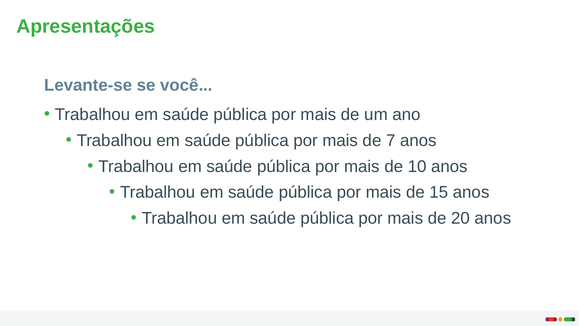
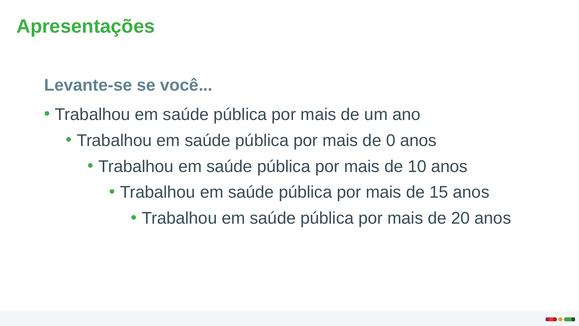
7: 7 -> 0
